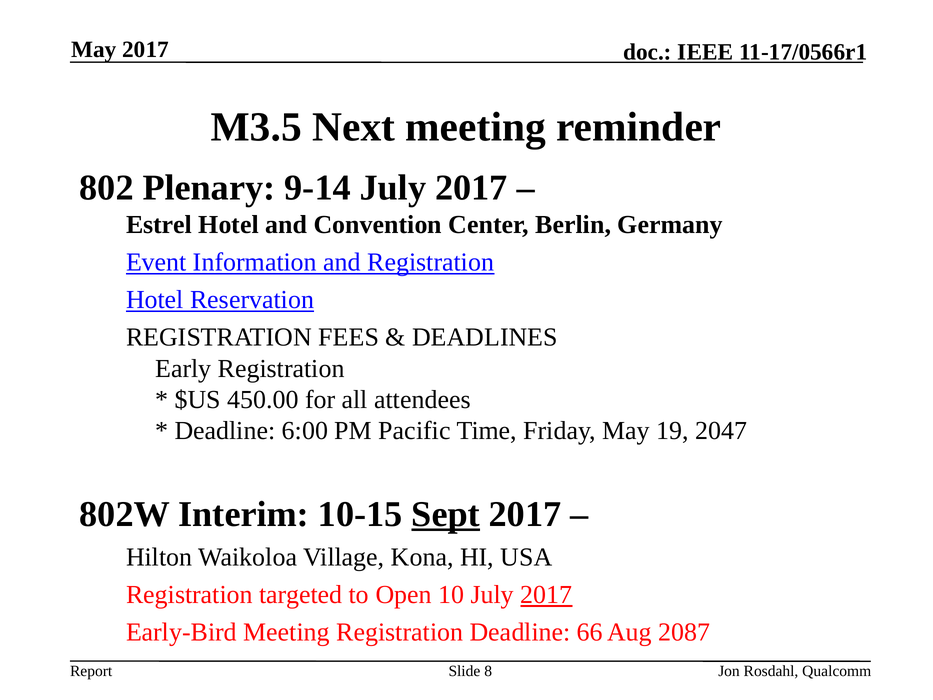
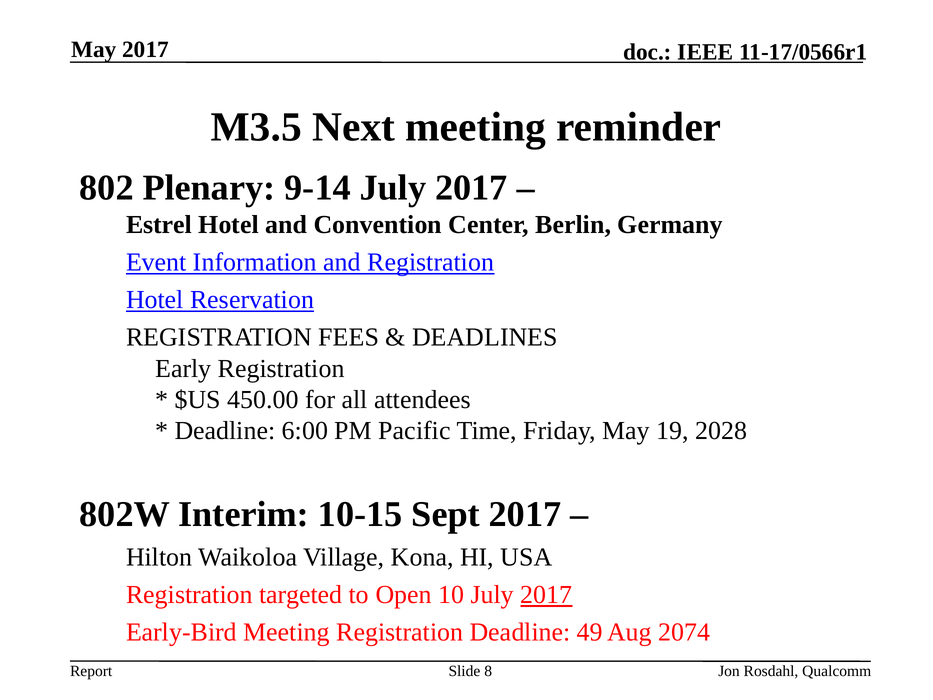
2047: 2047 -> 2028
Sept underline: present -> none
66: 66 -> 49
2087: 2087 -> 2074
